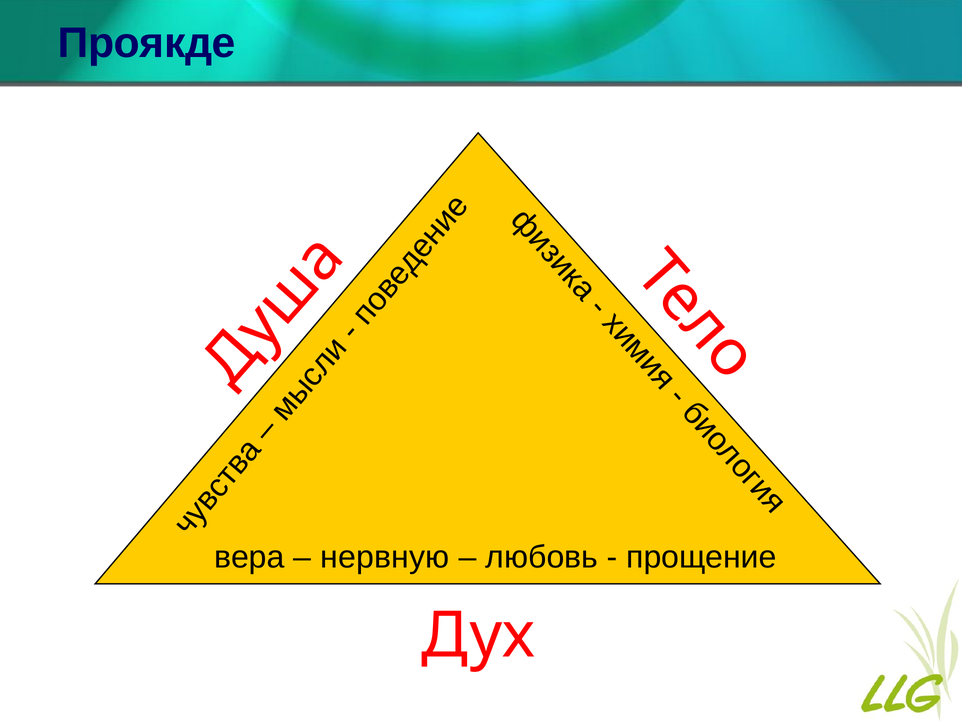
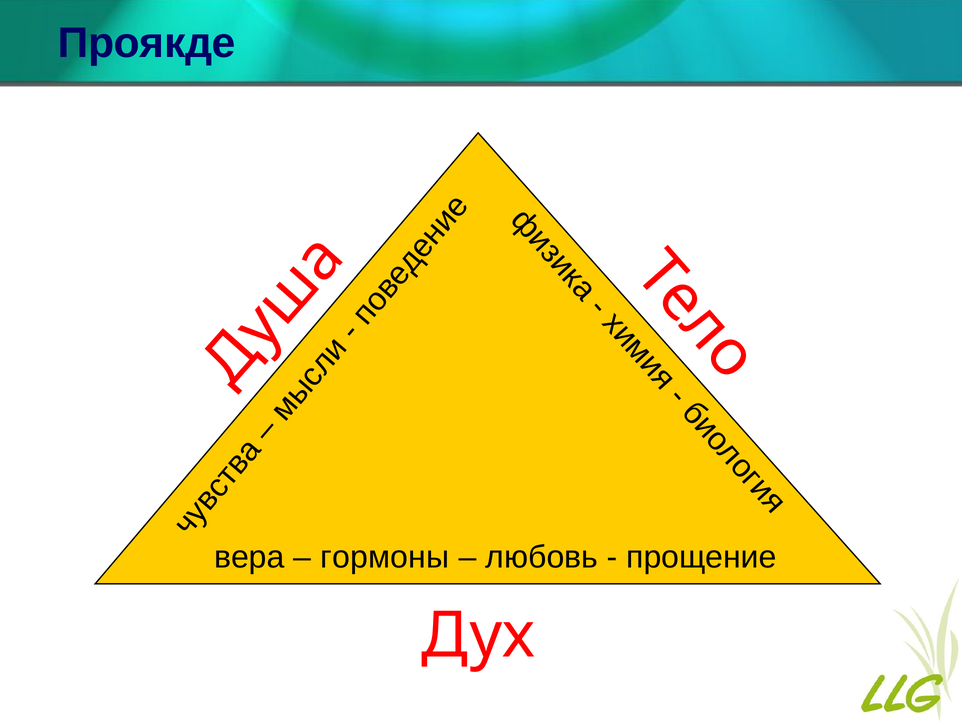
нервную: нервную -> гормоны
